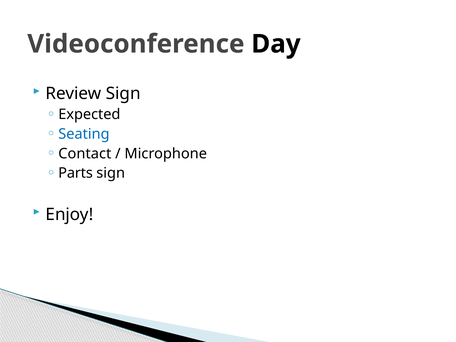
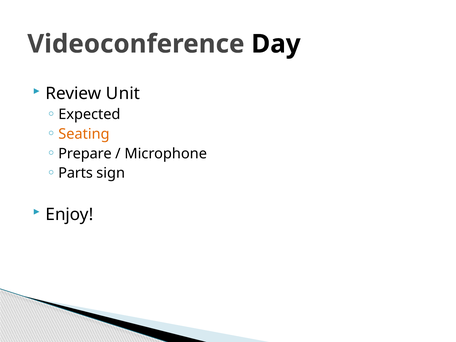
Review Sign: Sign -> Unit
Seating colour: blue -> orange
Contact: Contact -> Prepare
